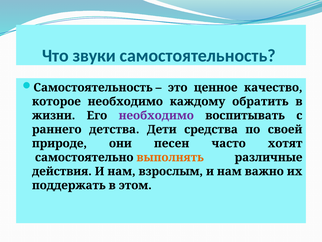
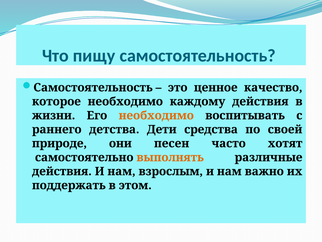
звуки: звуки -> пищу
каждому обратить: обратить -> действия
необходимо at (156, 115) colour: purple -> orange
